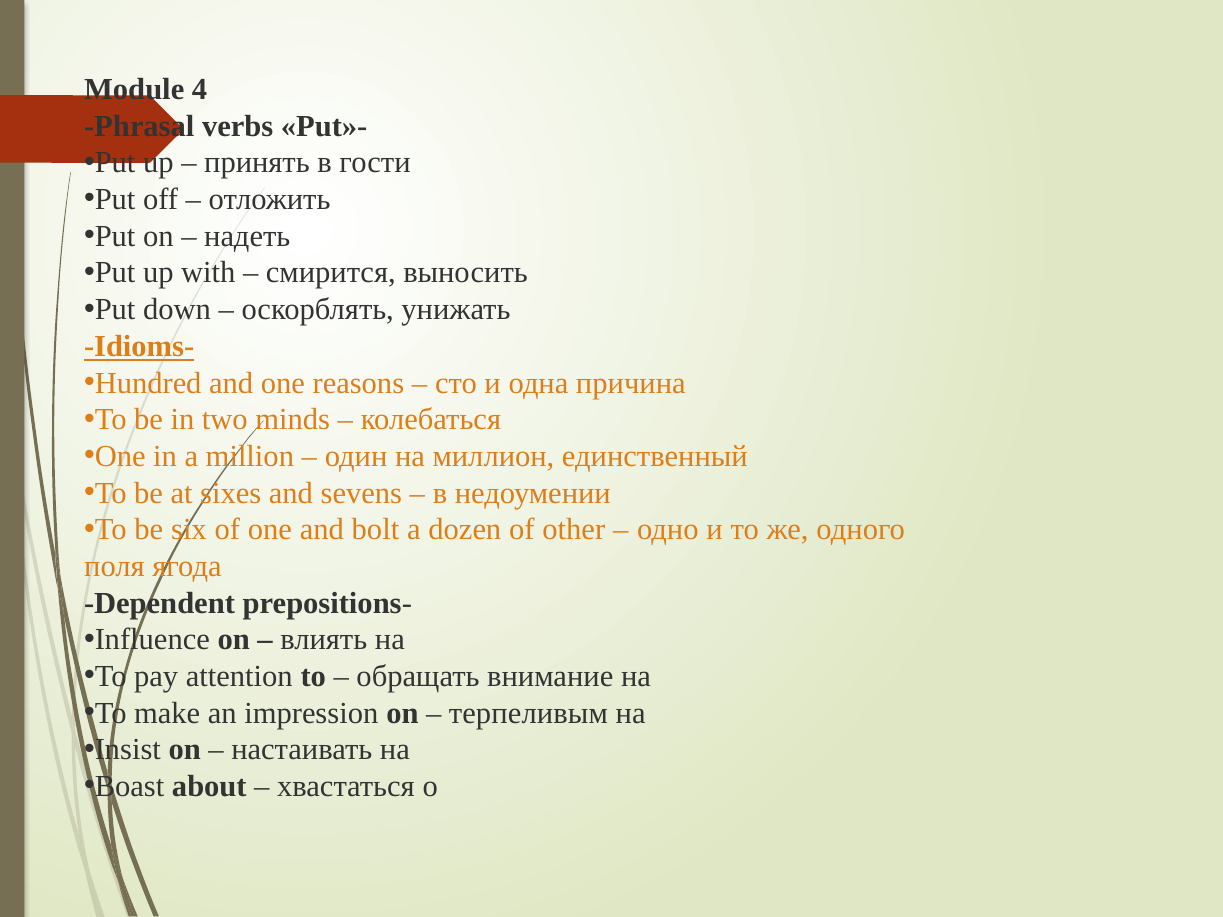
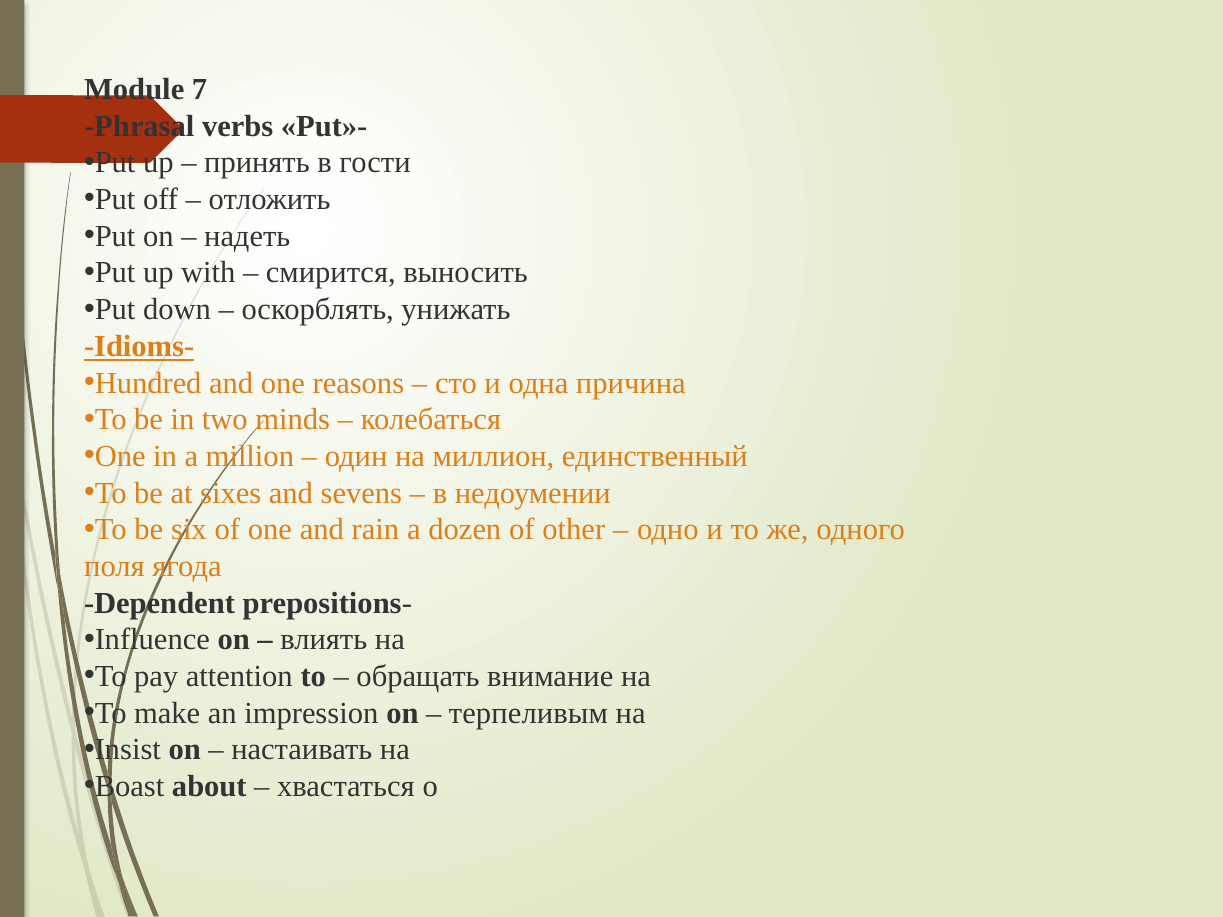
4: 4 -> 7
bolt: bolt -> rain
